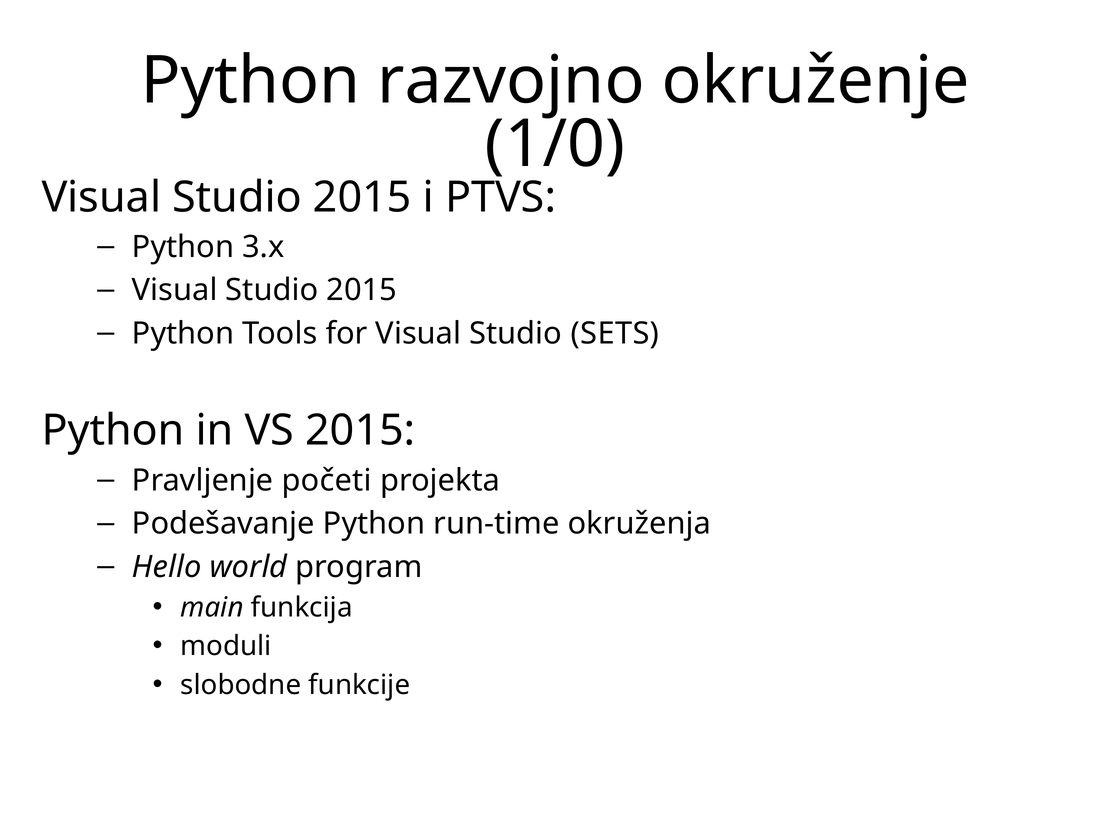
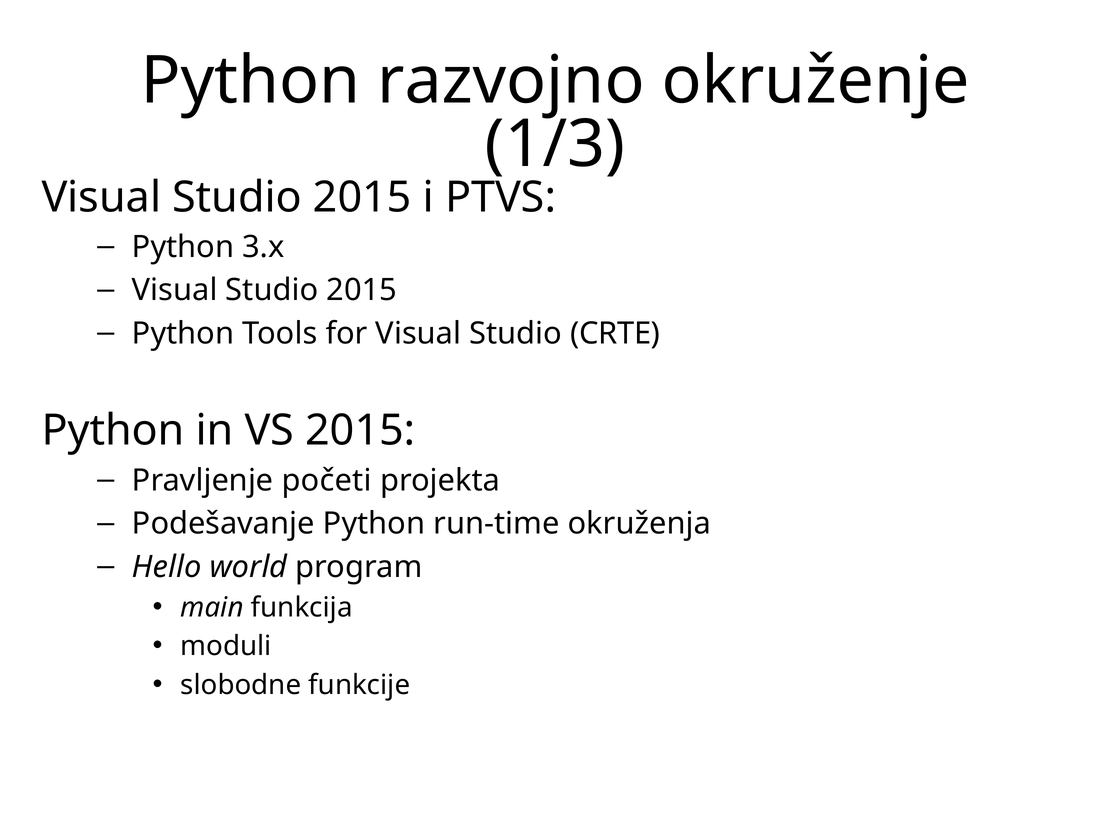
1/0: 1/0 -> 1/3
SETS: SETS -> CRTE
